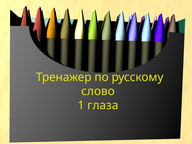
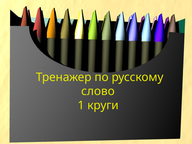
глаза: глаза -> круги
